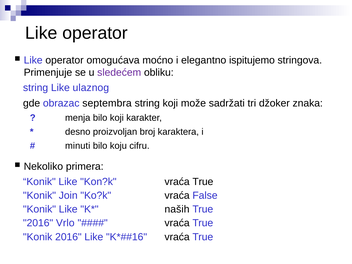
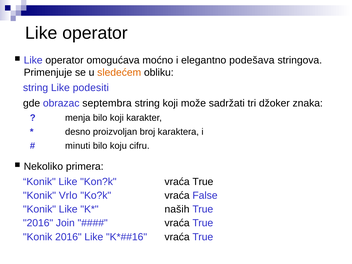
ispitujemo: ispitujemo -> podešava
sledećem colour: purple -> orange
ulaznog: ulaznog -> podesiti
Join: Join -> Vrlo
Vrlo: Vrlo -> Join
